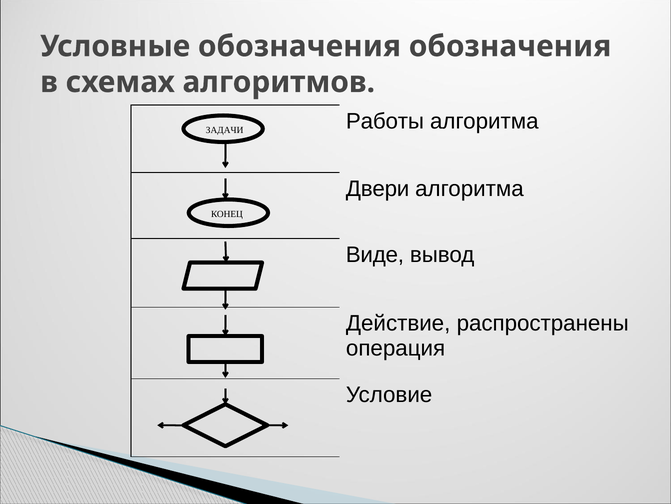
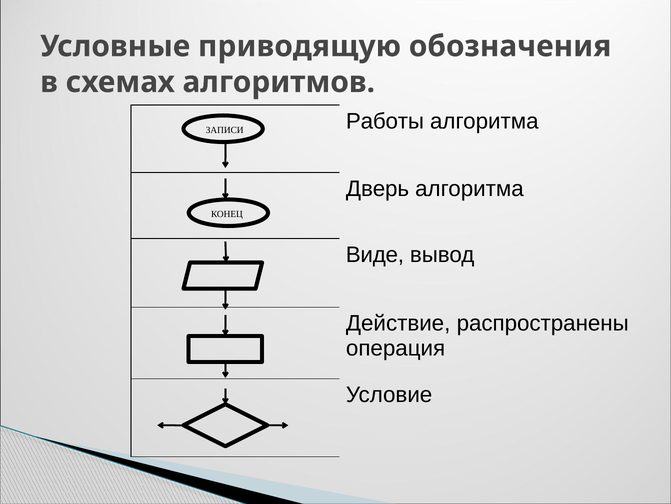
Условные обозначения: обозначения -> приводящую
ЗАДАЧИ: ЗАДАЧИ -> ЗАПИСИ
Двери: Двери -> Дверь
